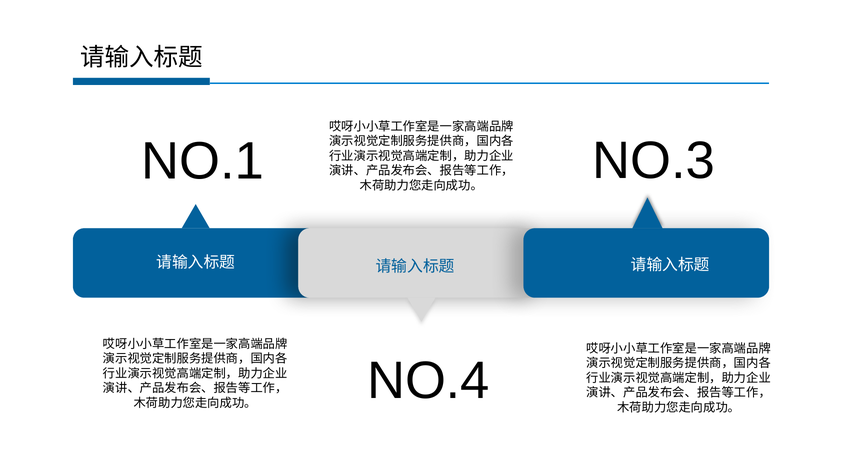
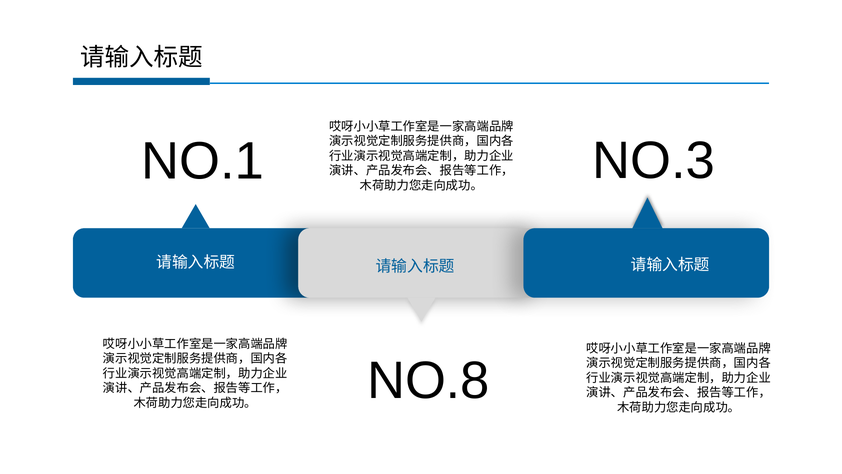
NO.4: NO.4 -> NO.8
